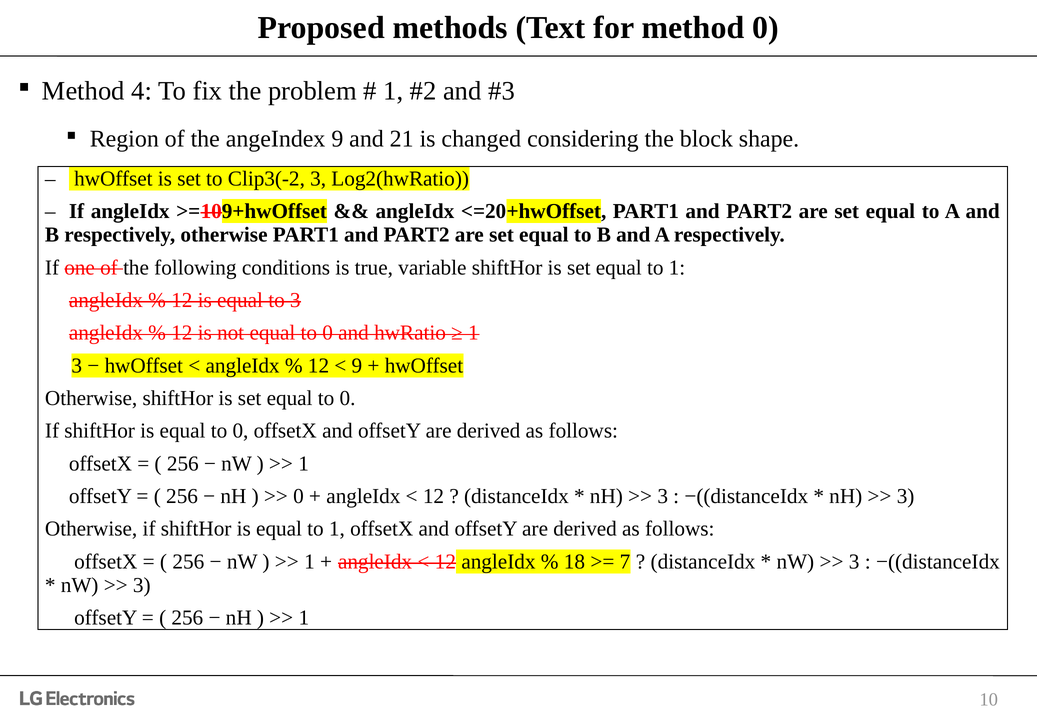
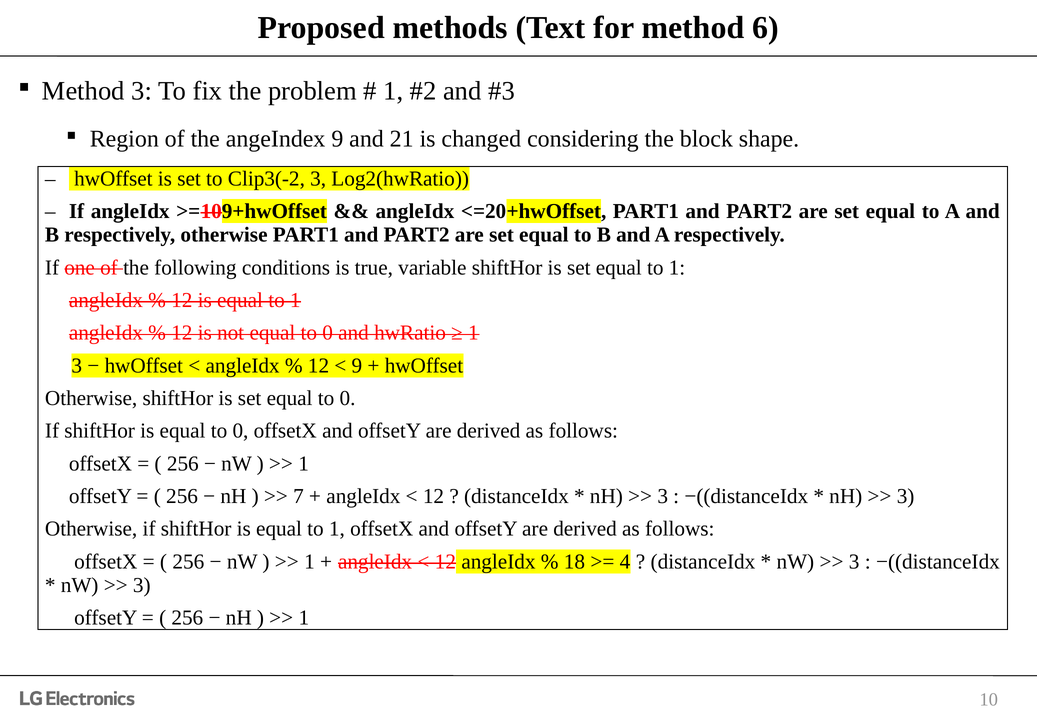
method 0: 0 -> 6
Method 4: 4 -> 3
3 at (295, 300): 3 -> 1
0 at (299, 496): 0 -> 7
7: 7 -> 4
